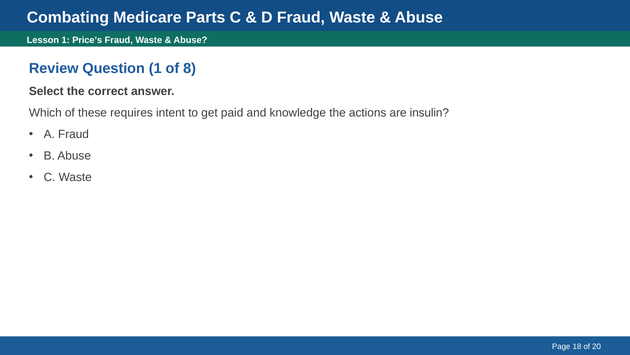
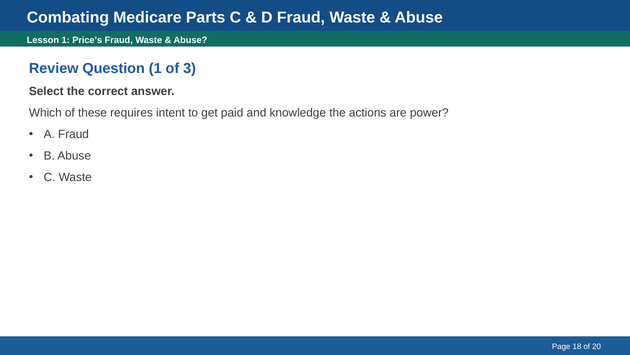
8: 8 -> 3
insulin: insulin -> power
